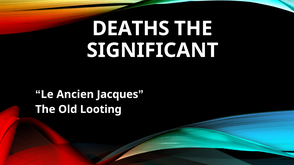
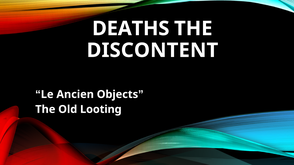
SIGNIFICANT: SIGNIFICANT -> DISCONTENT
Jacques: Jacques -> Objects
